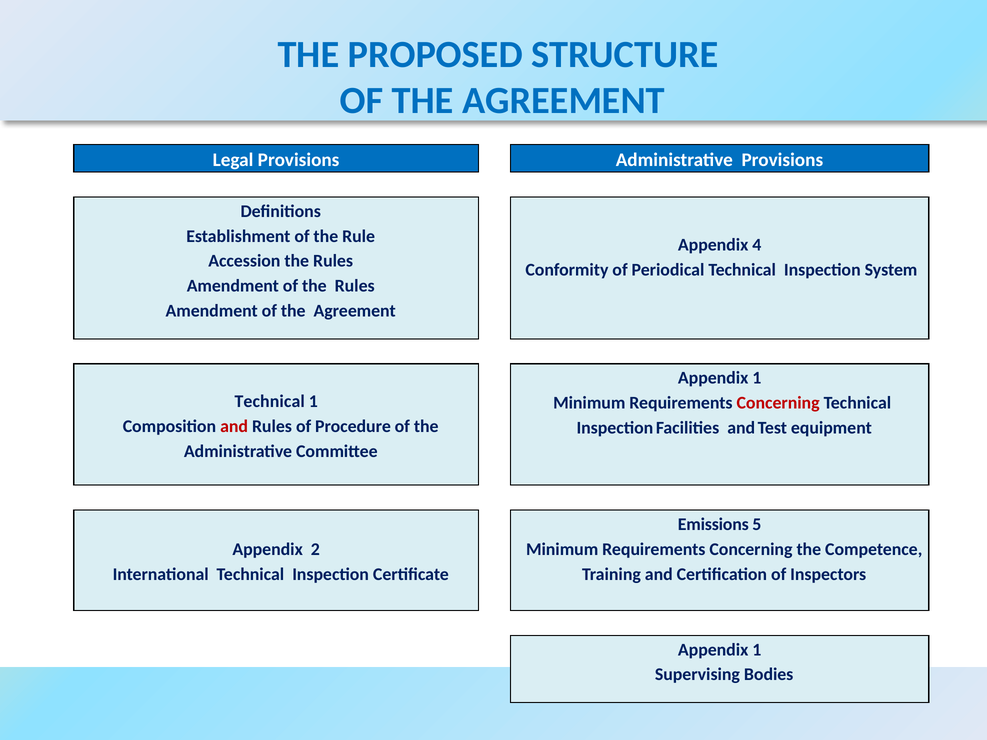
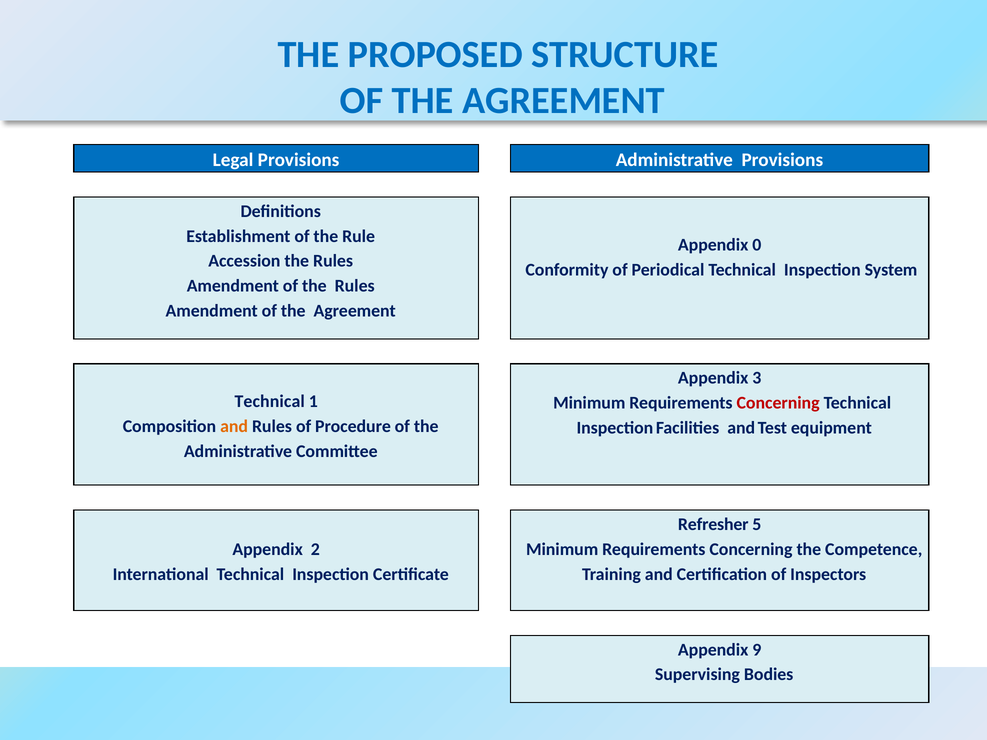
4: 4 -> 0
1 at (757, 378): 1 -> 3
and at (234, 426) colour: red -> orange
Emissions: Emissions -> Refresher
1 at (757, 650): 1 -> 9
